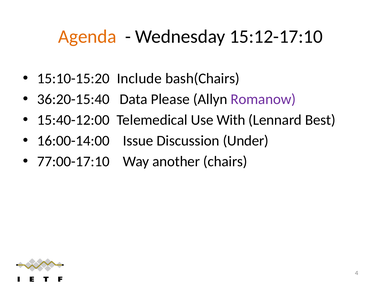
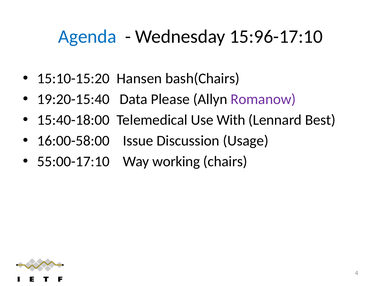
Agenda colour: orange -> blue
15:12-17:10: 15:12-17:10 -> 15:96-17:10
Include: Include -> Hansen
36:20-15:40: 36:20-15:40 -> 19:20-15:40
15:40-12:00: 15:40-12:00 -> 15:40-18:00
16:00-14:00: 16:00-14:00 -> 16:00-58:00
Under: Under -> Usage
77:00-17:10: 77:00-17:10 -> 55:00-17:10
another: another -> working
